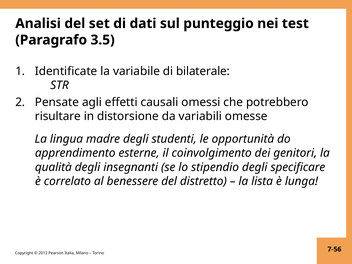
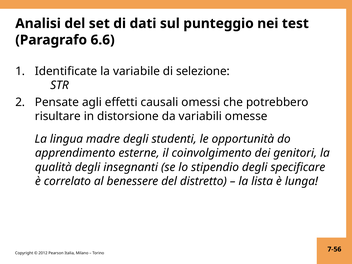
3.5: 3.5 -> 6.6
bilaterale: bilaterale -> selezione
